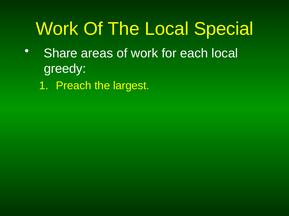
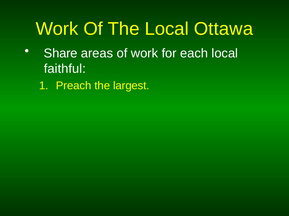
Special: Special -> Ottawa
greedy: greedy -> faithful
